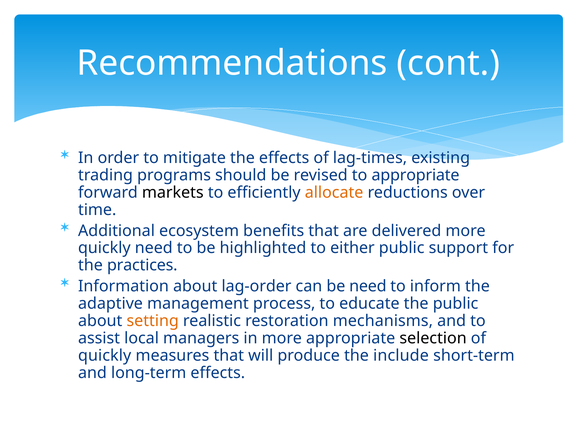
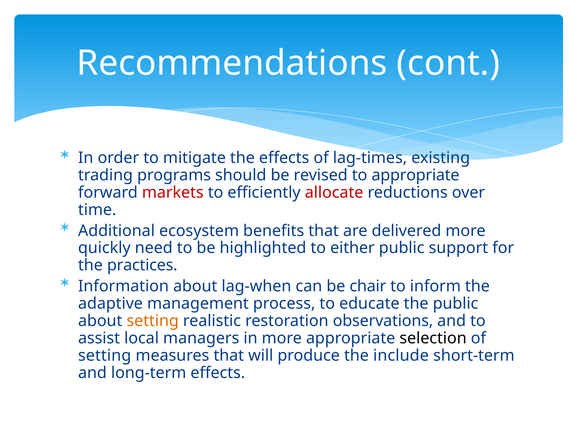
markets colour: black -> red
allocate colour: orange -> red
lag-order: lag-order -> lag-when
be need: need -> chair
mechanisms: mechanisms -> observations
quickly at (105, 355): quickly -> setting
